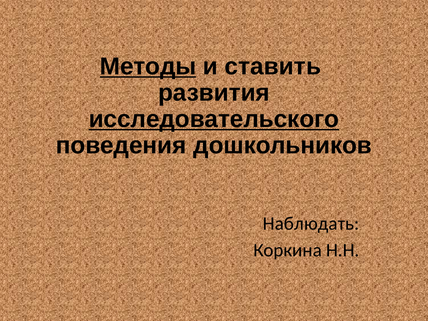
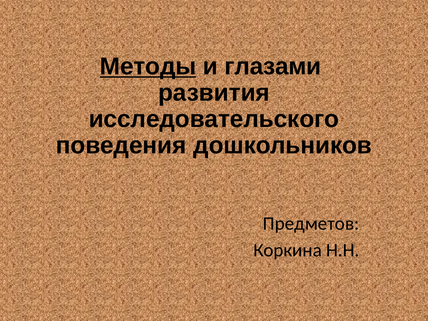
ставить: ставить -> глазами
исследовательского underline: present -> none
Наблюдать: Наблюдать -> Предметов
